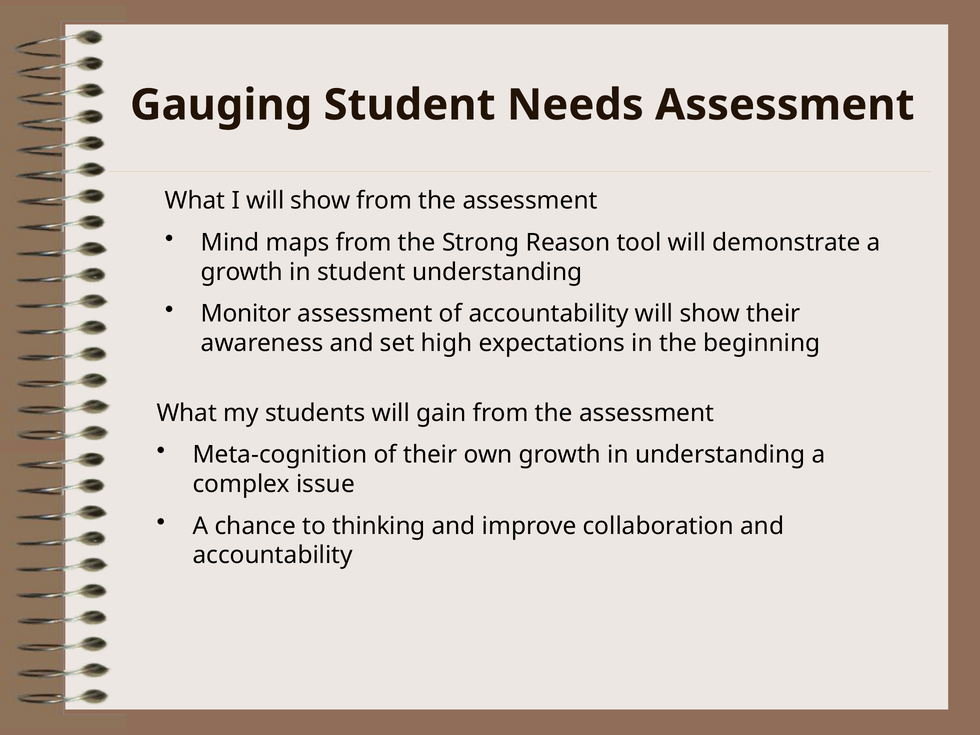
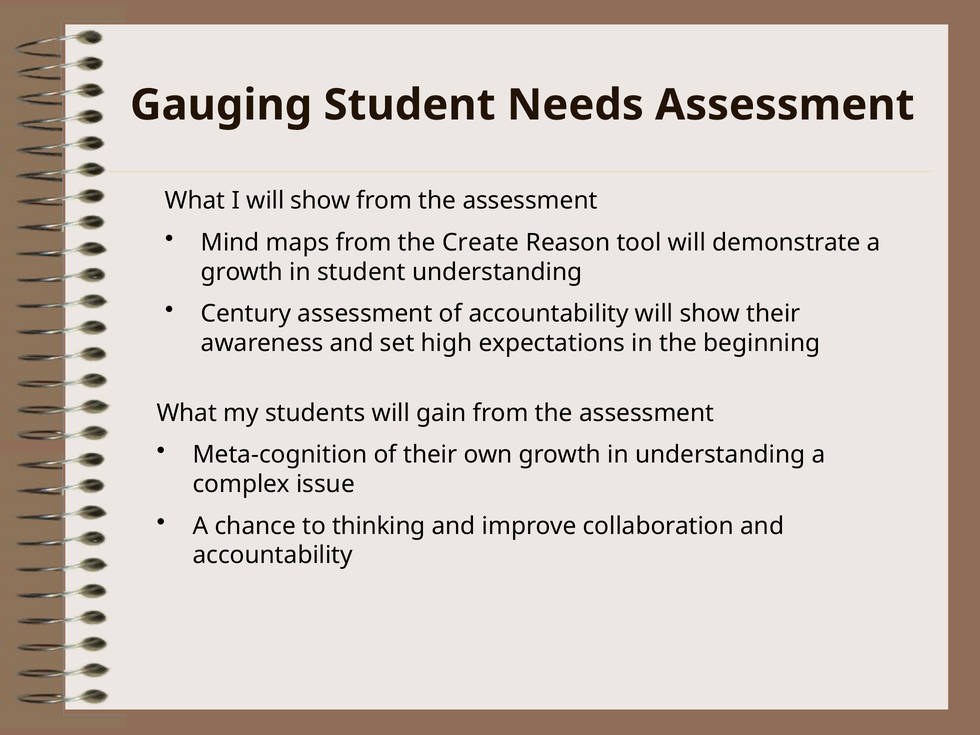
Strong: Strong -> Create
Monitor: Monitor -> Century
